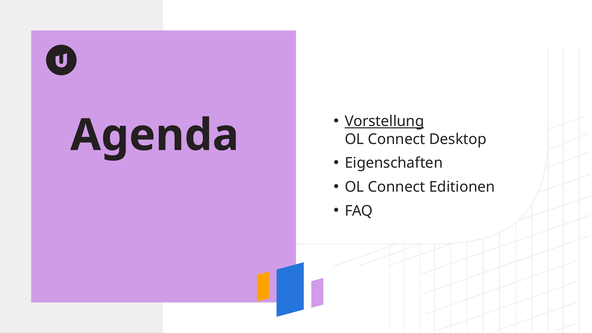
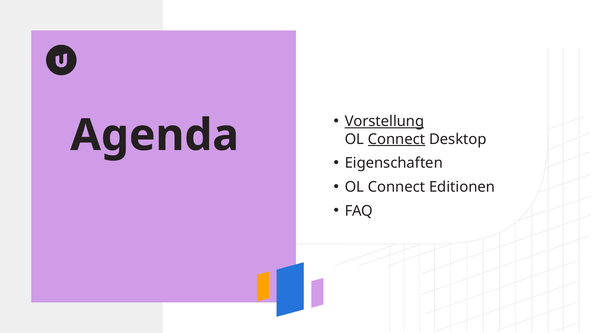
Connect at (397, 139) underline: none -> present
